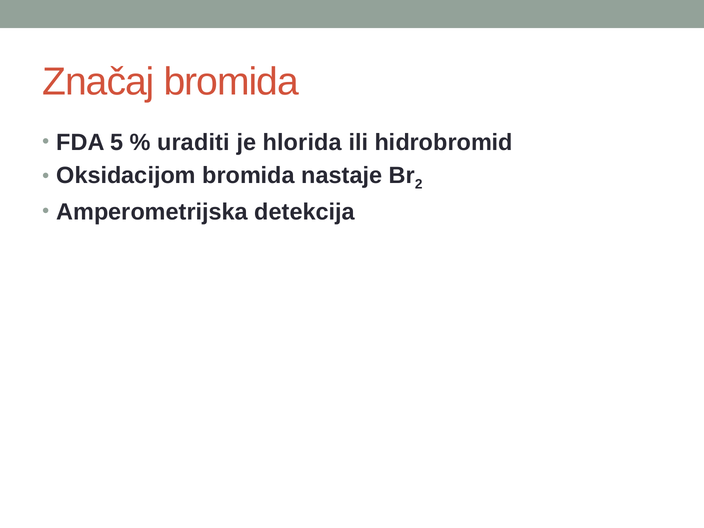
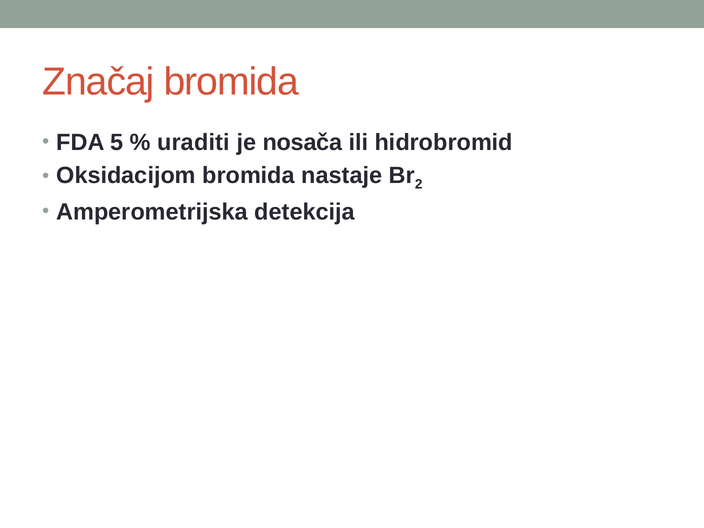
hlorida: hlorida -> nosača
